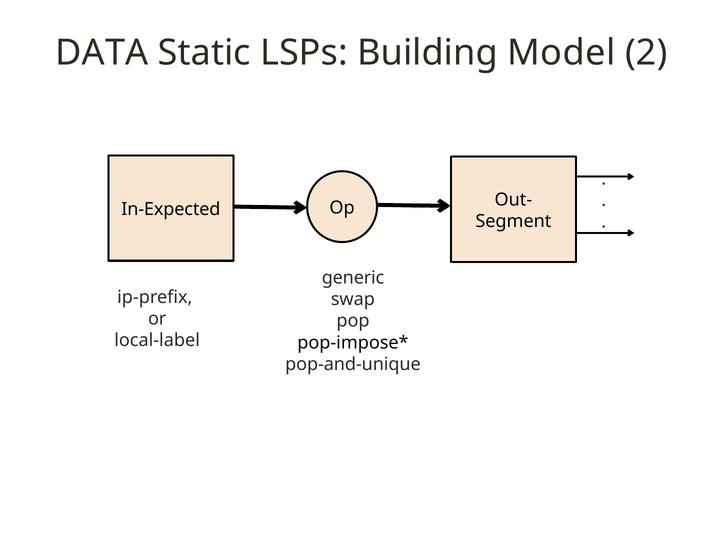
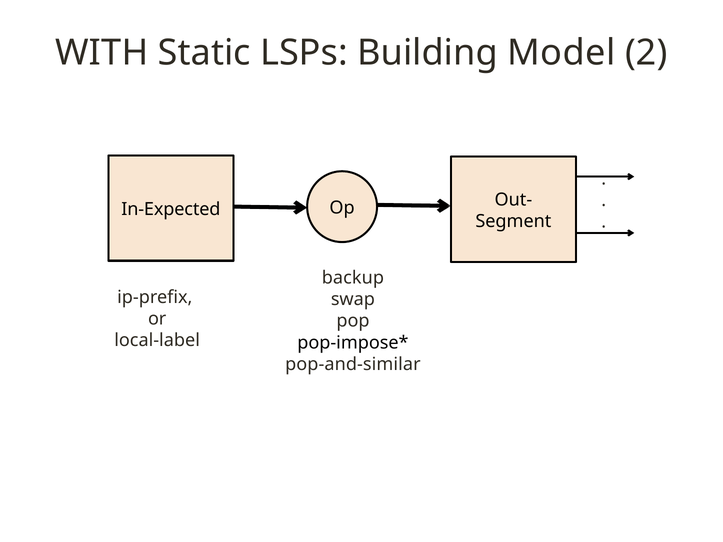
DATA: DATA -> WITH
generic: generic -> backup
pop-and-unique: pop-and-unique -> pop-and-similar
